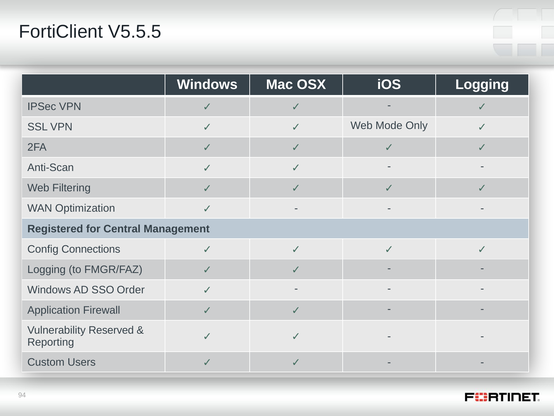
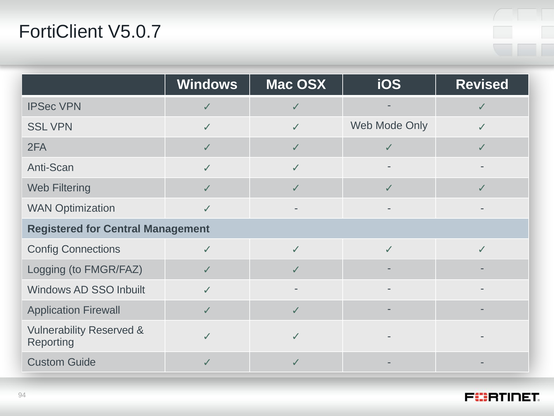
V5.5.5: V5.5.5 -> V5.0.7
Logging at (482, 85): Logging -> Revised
Order: Order -> Inbuilt
Users: Users -> Guide
